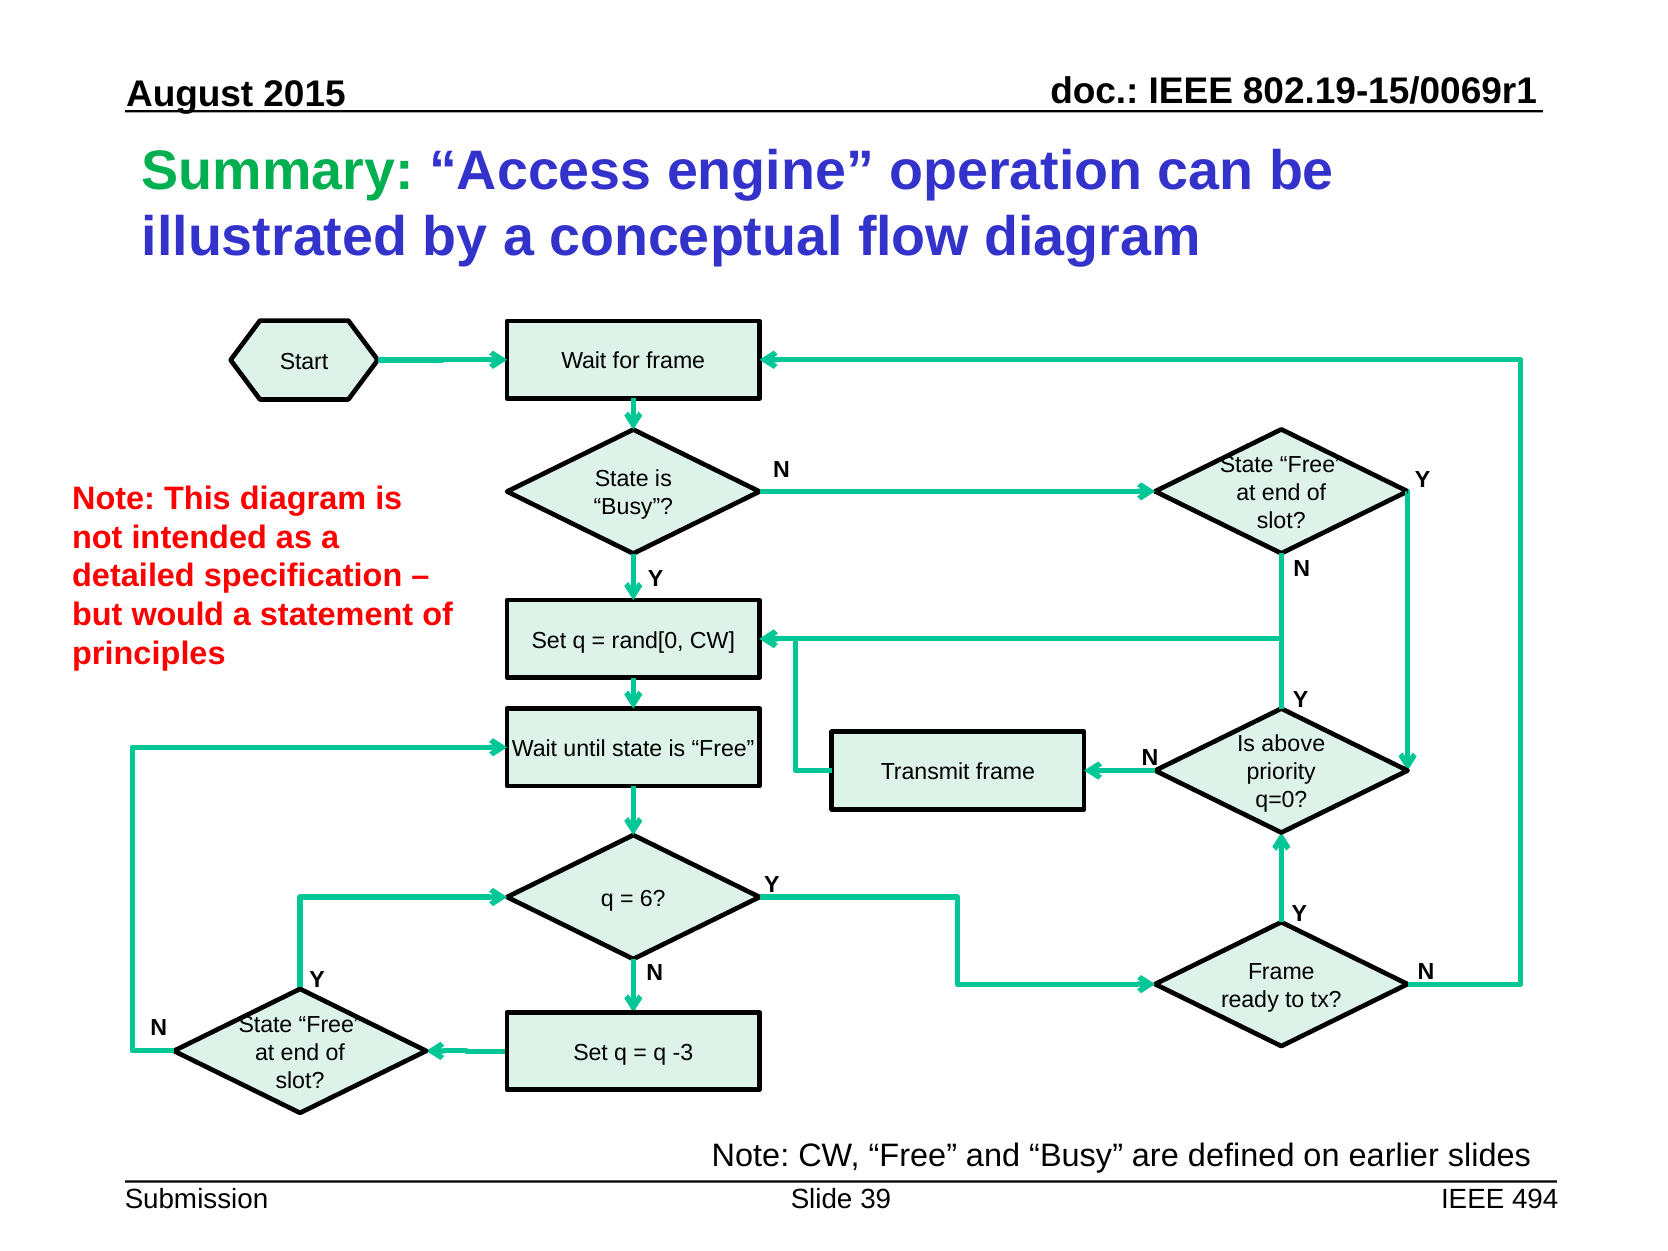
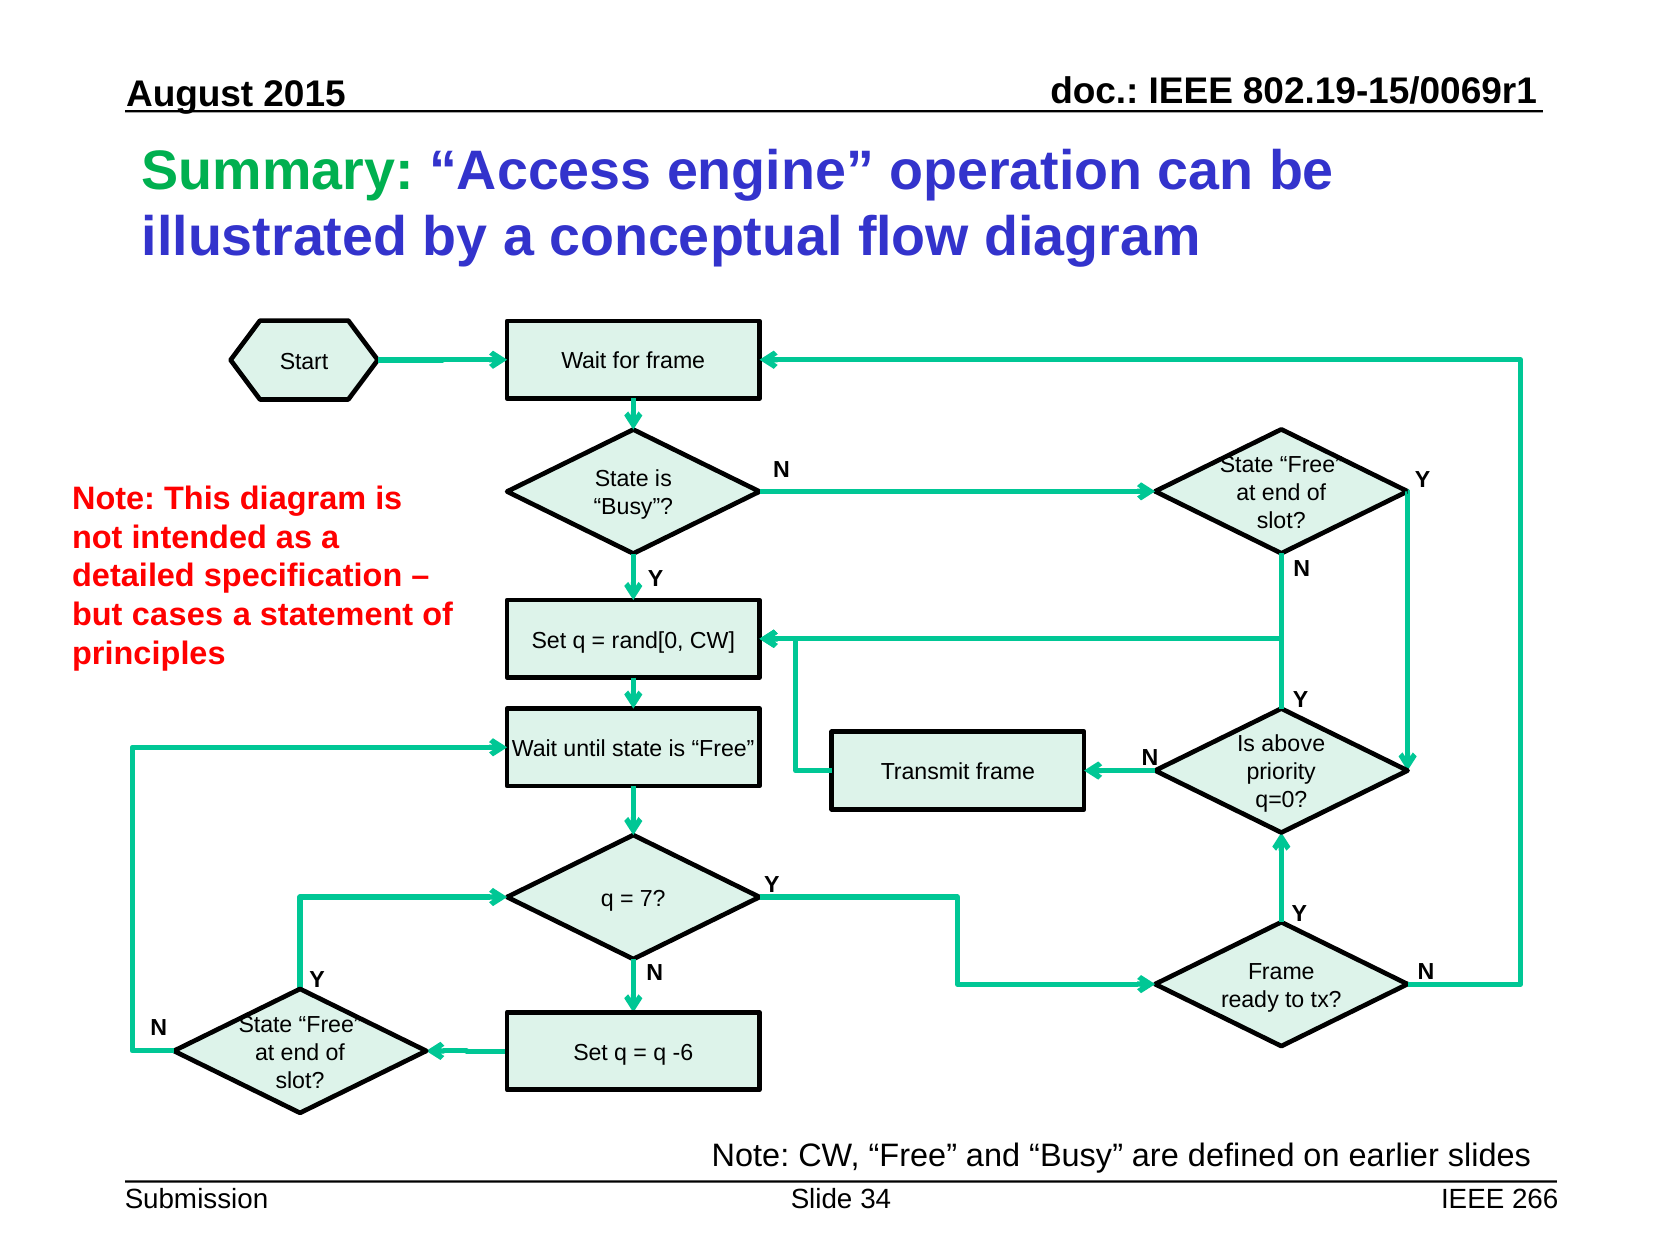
would: would -> cases
6: 6 -> 7
-3: -3 -> -6
39: 39 -> 34
494: 494 -> 266
